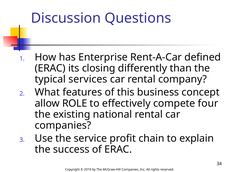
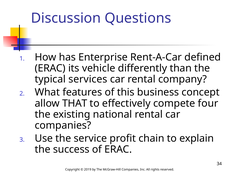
closing: closing -> vehicle
ROLE: ROLE -> THAT
